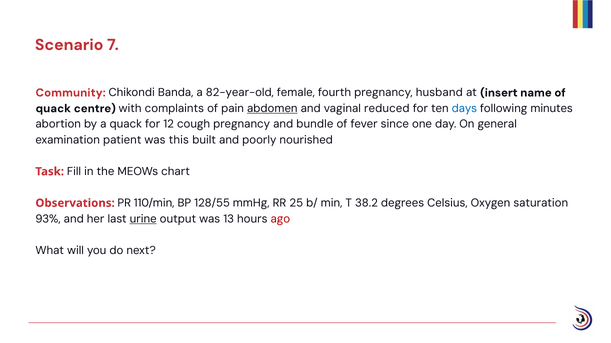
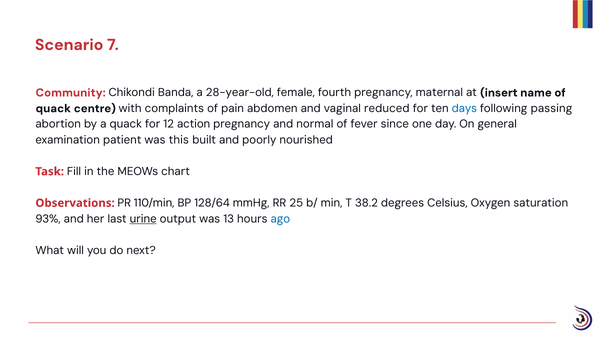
82-year-old: 82-year-old -> 28-year-old
husband: husband -> maternal
abdomen underline: present -> none
minutes: minutes -> passing
cough: cough -> action
bundle: bundle -> normal
128/55: 128/55 -> 128/64
ago colour: red -> blue
